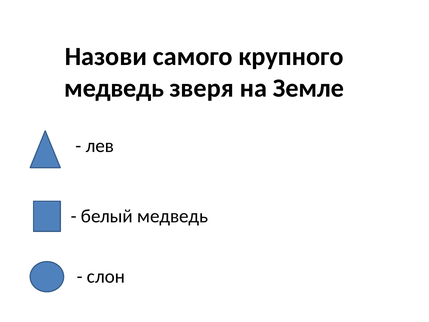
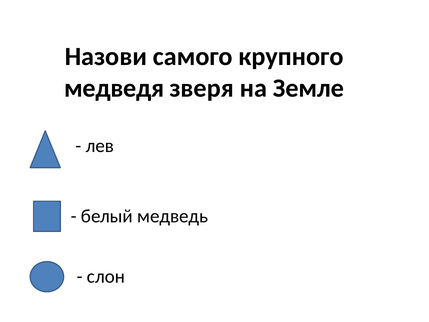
медведь at (114, 88): медведь -> медведя
